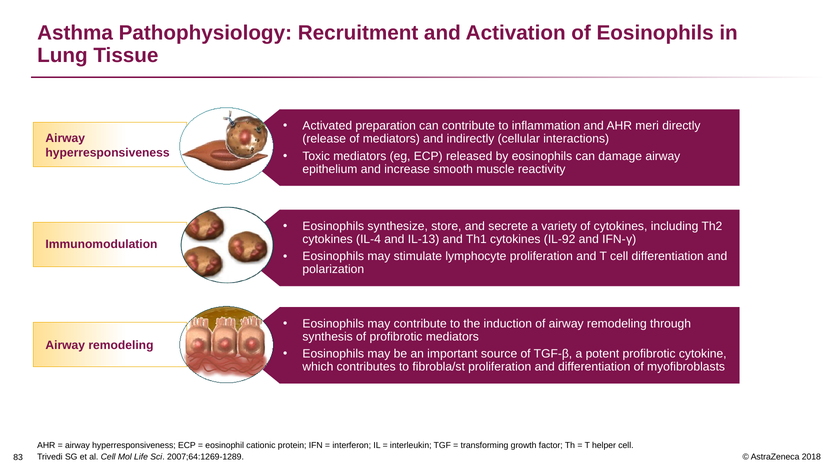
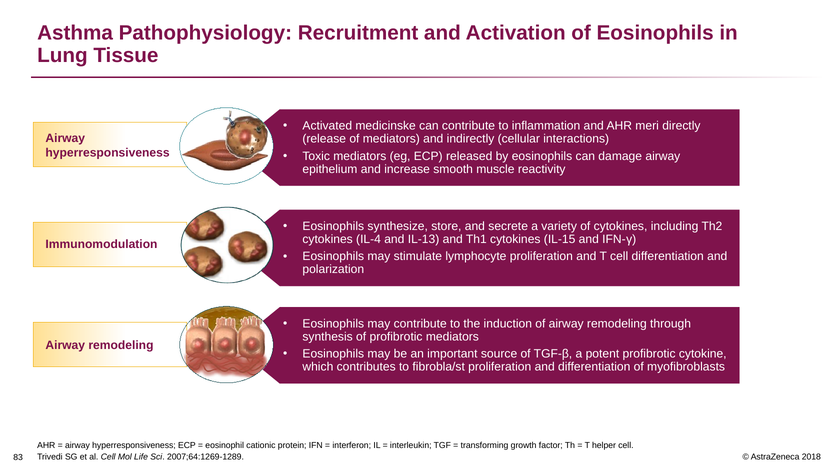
preparation: preparation -> medicinske
IL-92: IL-92 -> IL-15
